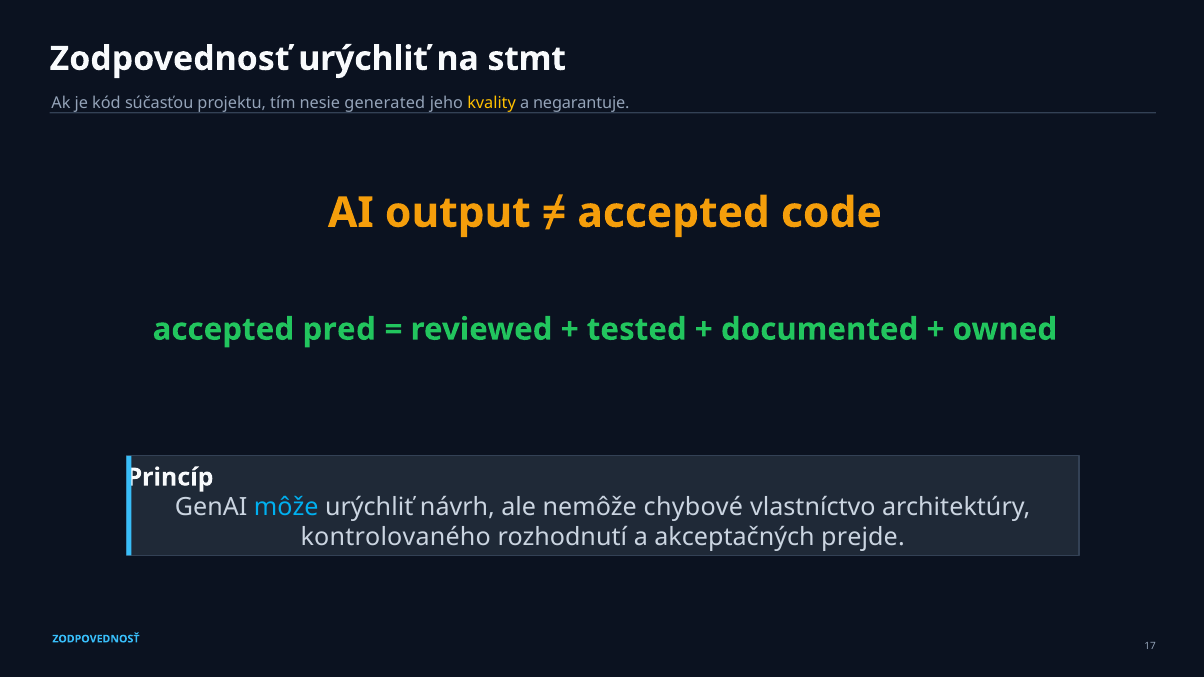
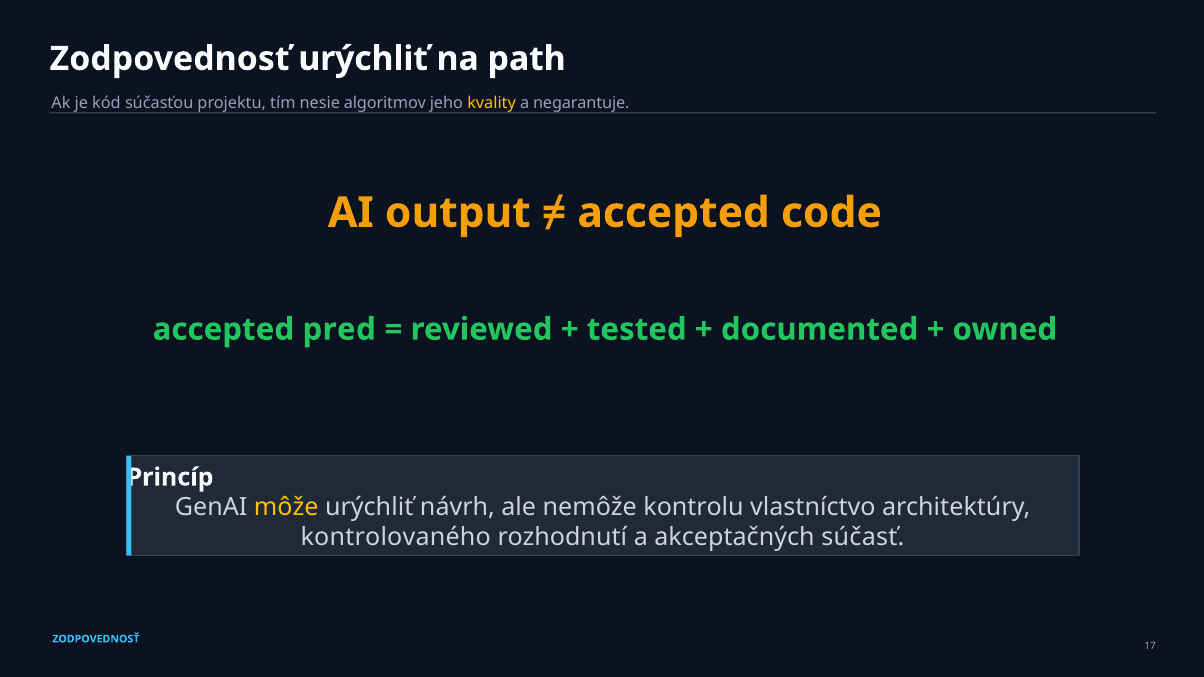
stmt: stmt -> path
generated: generated -> algoritmov
môže colour: light blue -> yellow
chybové: chybové -> kontrolu
prejde: prejde -> súčasť
